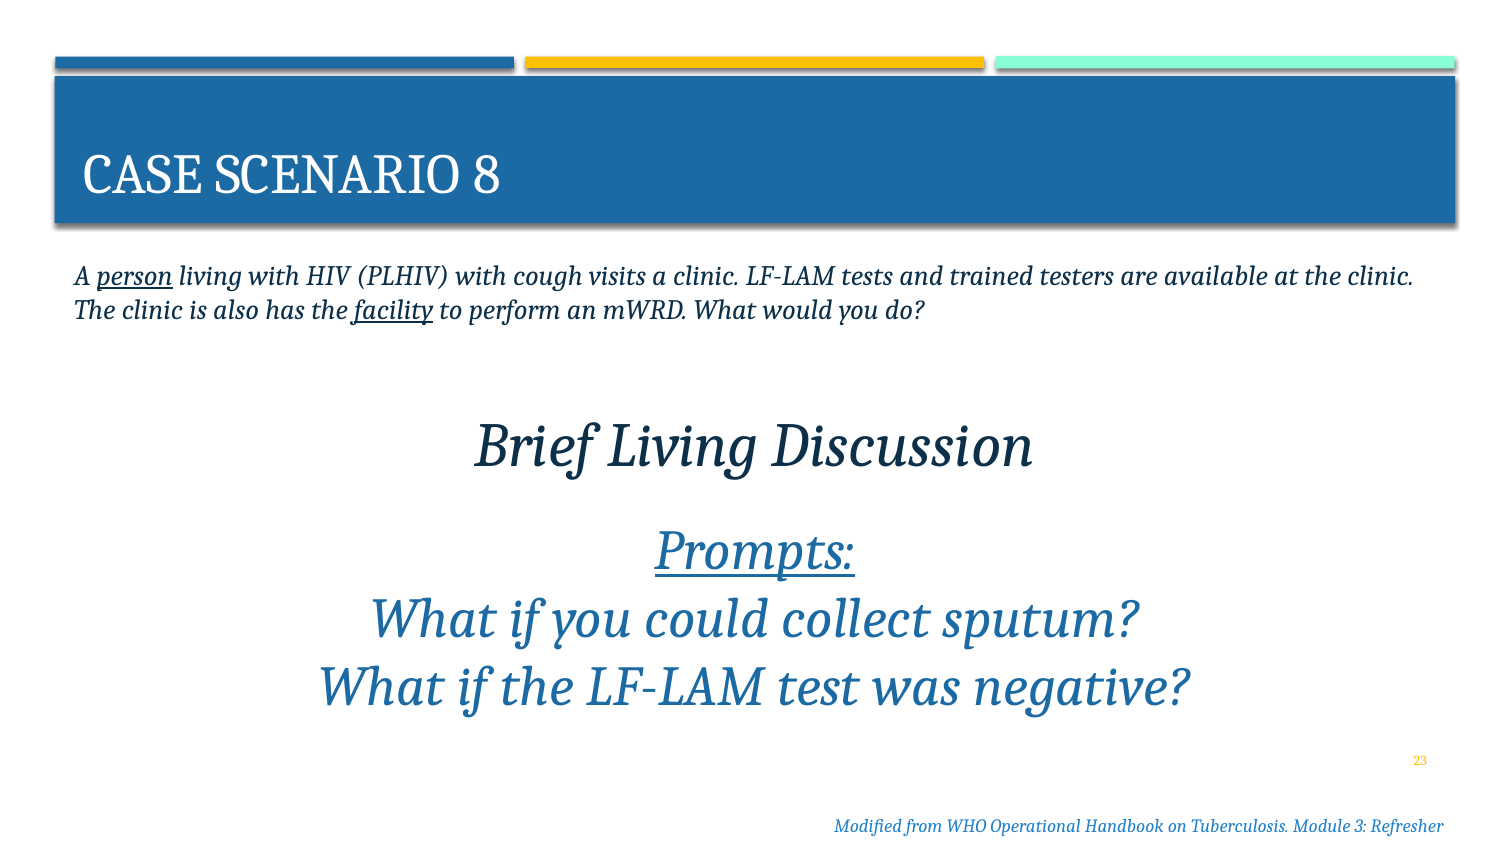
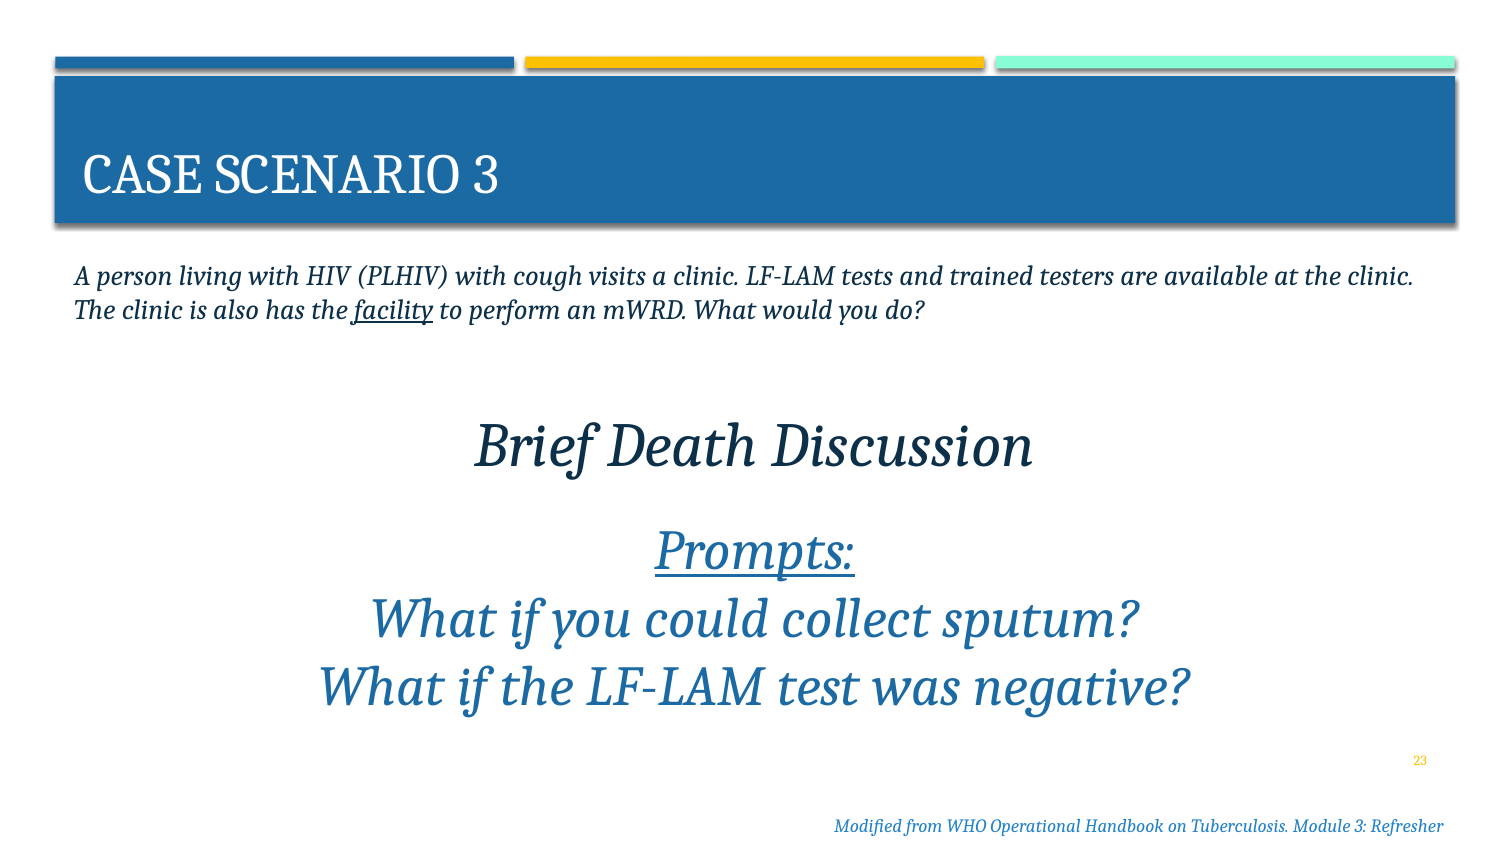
SCENARIO 8: 8 -> 3
person underline: present -> none
Brief Living: Living -> Death
